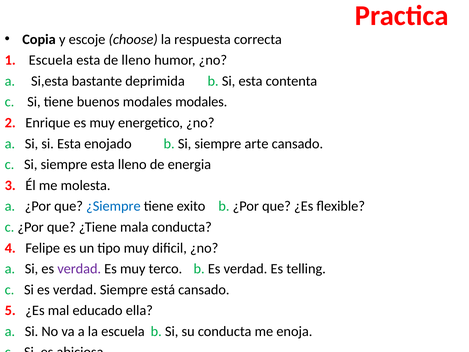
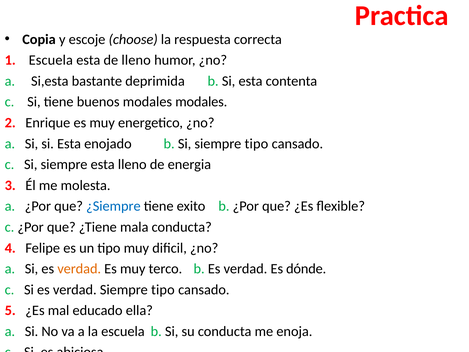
Si siempre arte: arte -> tipo
verdad at (79, 269) colour: purple -> orange
telling: telling -> dónde
verdad Siempre está: está -> tipo
